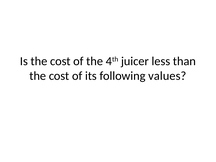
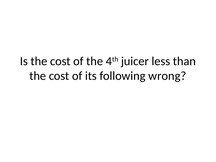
values: values -> wrong
